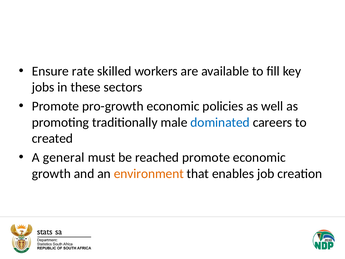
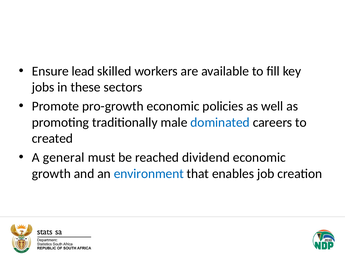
rate: rate -> lead
reached promote: promote -> dividend
environment colour: orange -> blue
